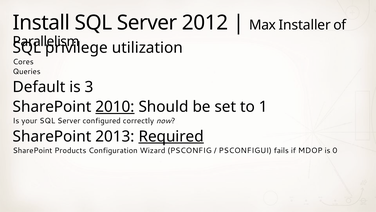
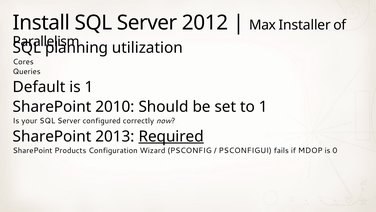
privilege: privilege -> planning
is 3: 3 -> 1
2010 underline: present -> none
